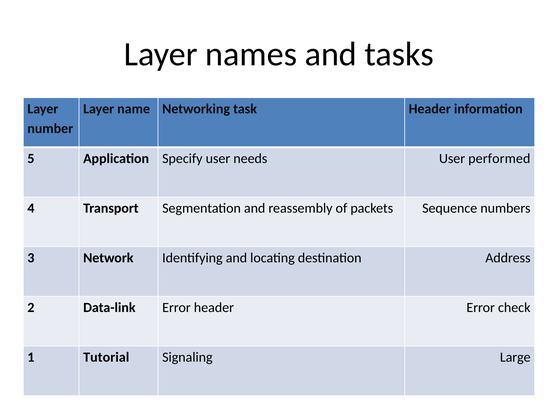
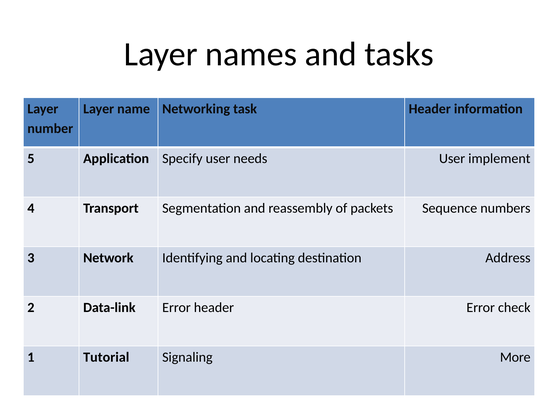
performed: performed -> implement
Large: Large -> More
